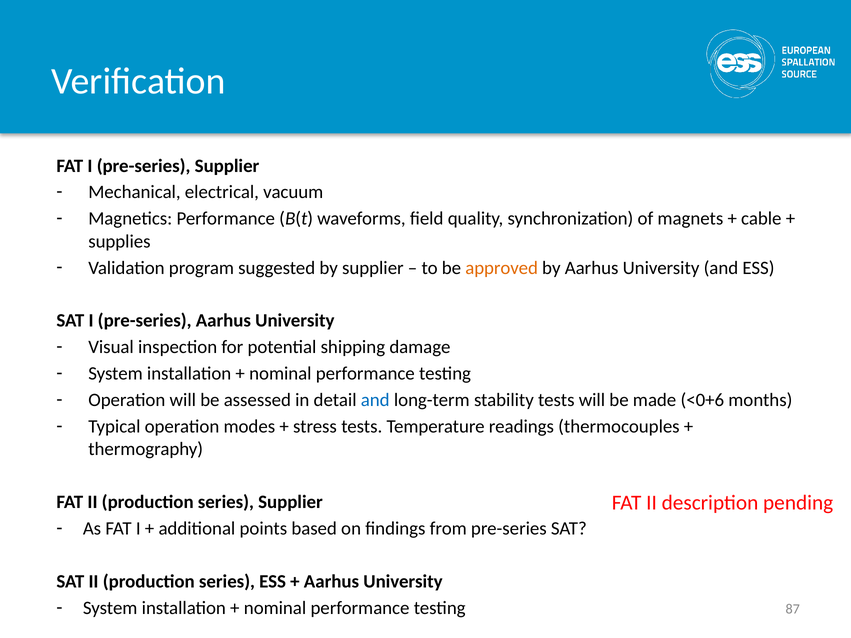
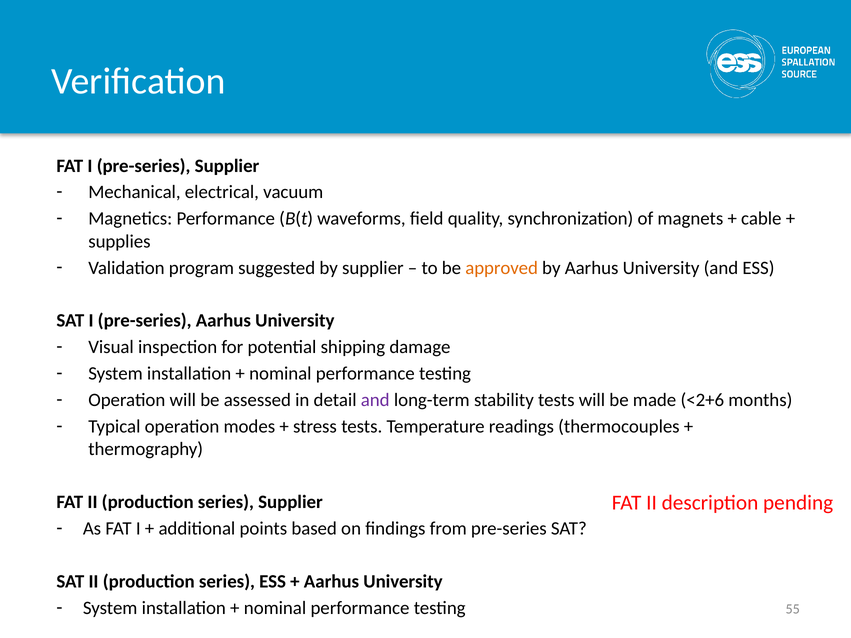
and at (375, 400) colour: blue -> purple
<0+6: <0+6 -> <2+6
87: 87 -> 55
